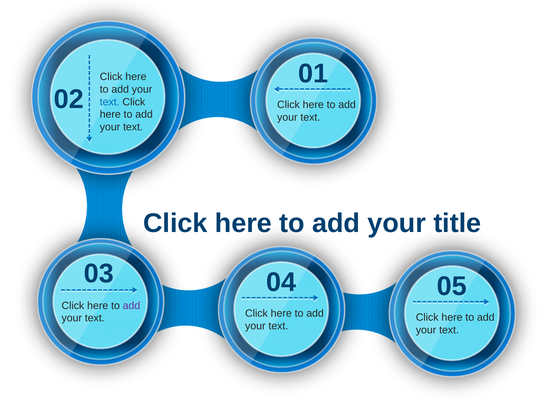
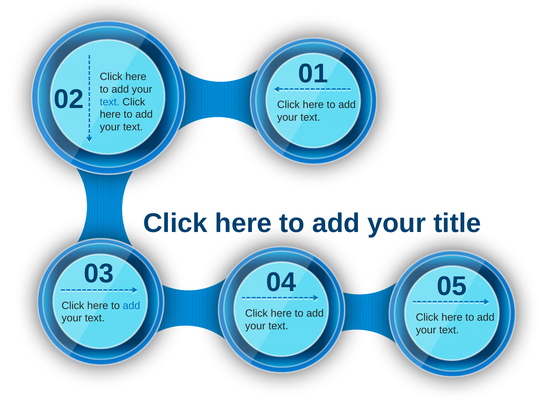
add at (131, 305) colour: purple -> blue
